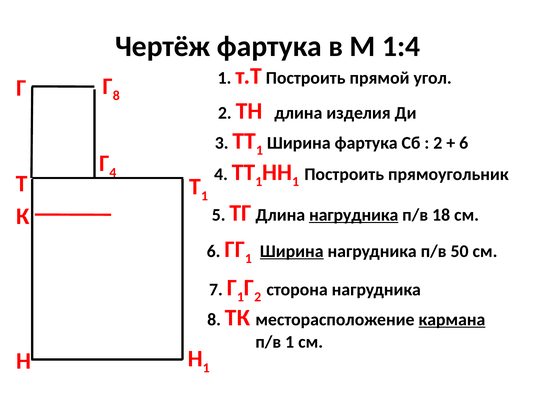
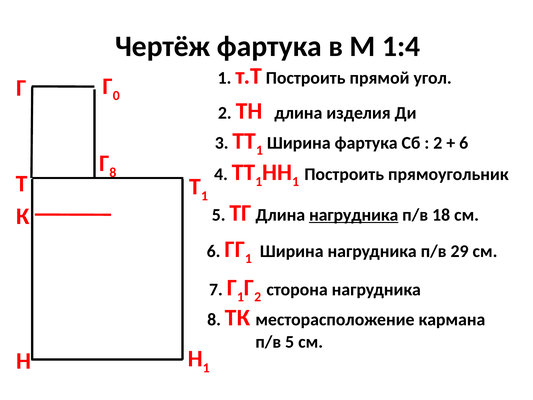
Г 8: 8 -> 0
Г 4: 4 -> 8
Ширина at (292, 251) underline: present -> none
50: 50 -> 29
кармана underline: present -> none
п/в 1: 1 -> 5
